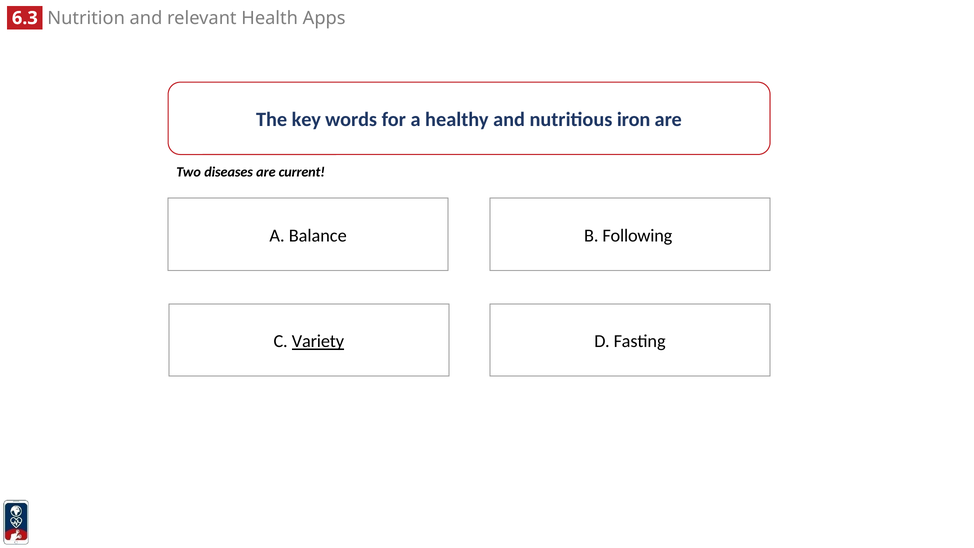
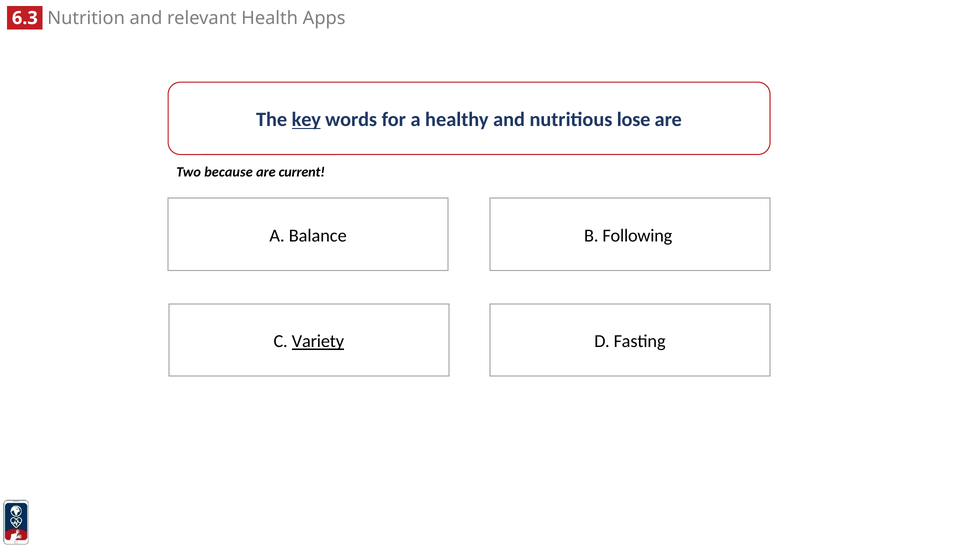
key underline: none -> present
iron: iron -> lose
diseases: diseases -> because
